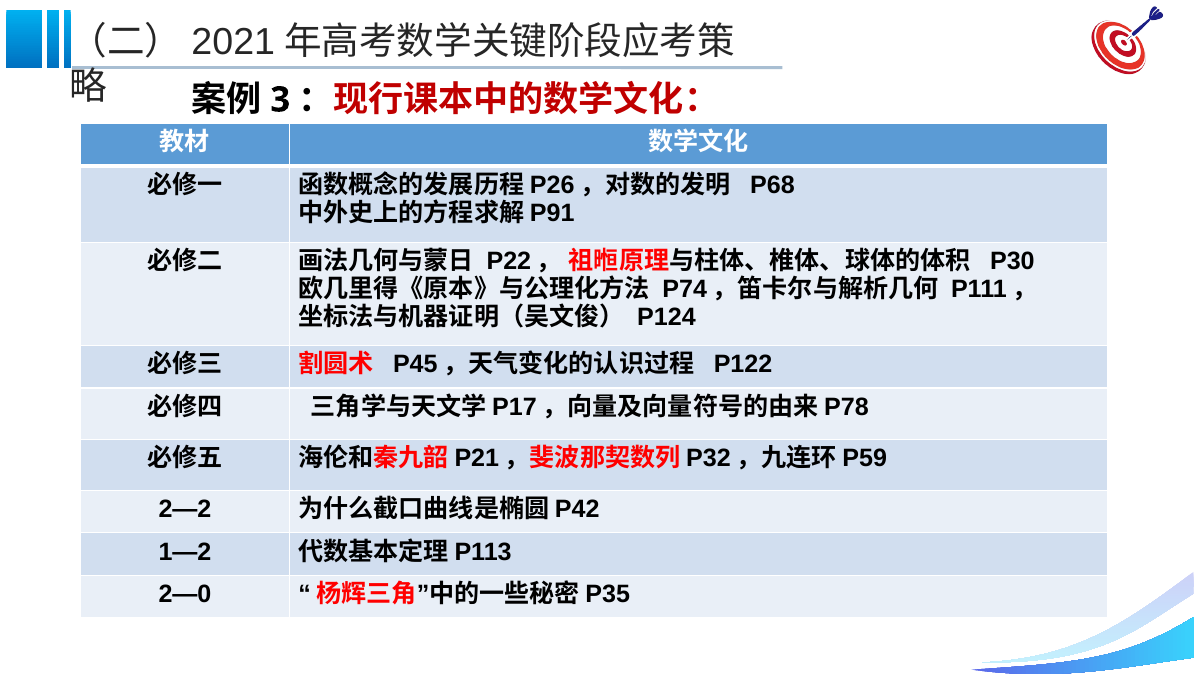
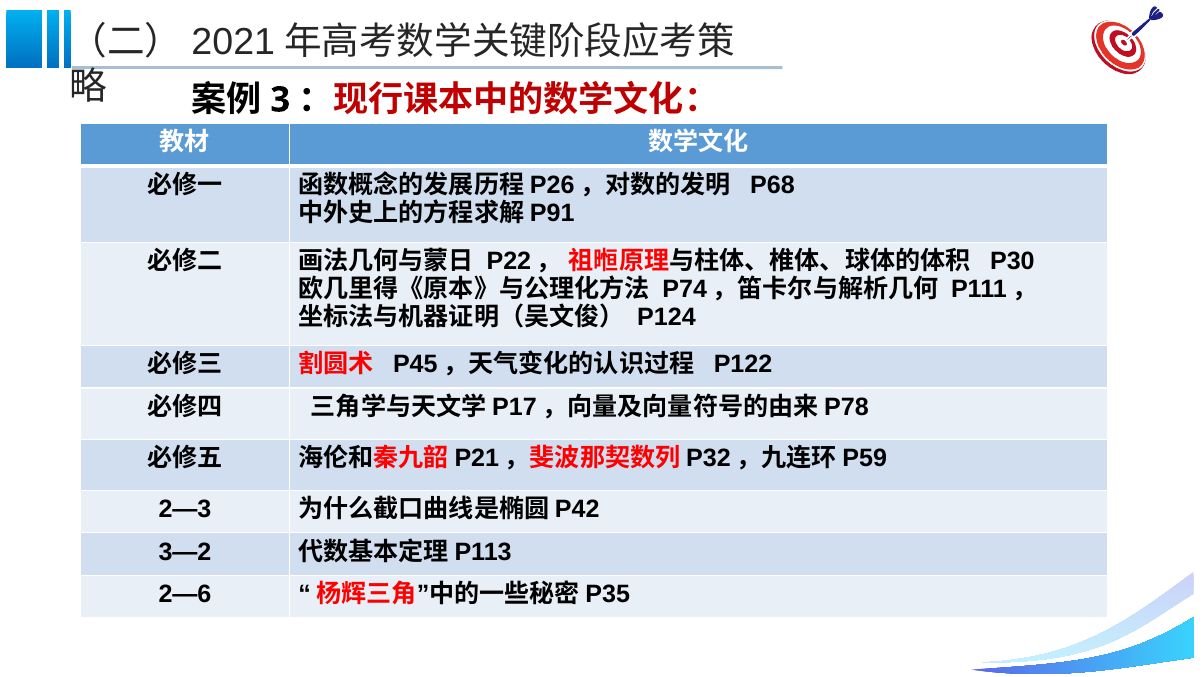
2—2: 2—2 -> 2—3
1—2: 1—2 -> 3—2
2—0: 2—0 -> 2—6
